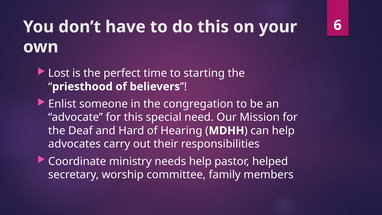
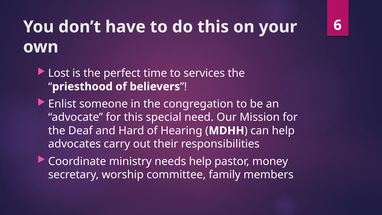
starting: starting -> services
helped: helped -> money
